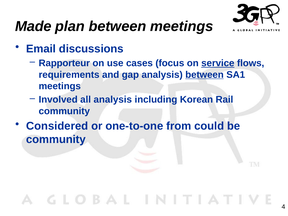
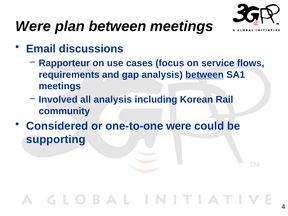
Made at (33, 26): Made -> Were
service underline: present -> none
one-to-one from: from -> were
community at (56, 139): community -> supporting
